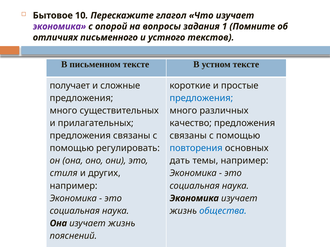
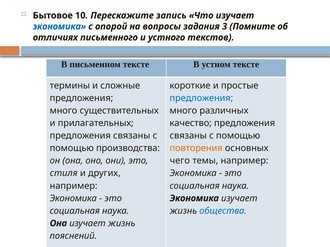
глагол: глагол -> запись
экономика at (59, 27) colour: purple -> blue
1: 1 -> 3
получает: получает -> термины
регулировать: регулировать -> производства
повторения colour: blue -> orange
дать: дать -> чего
